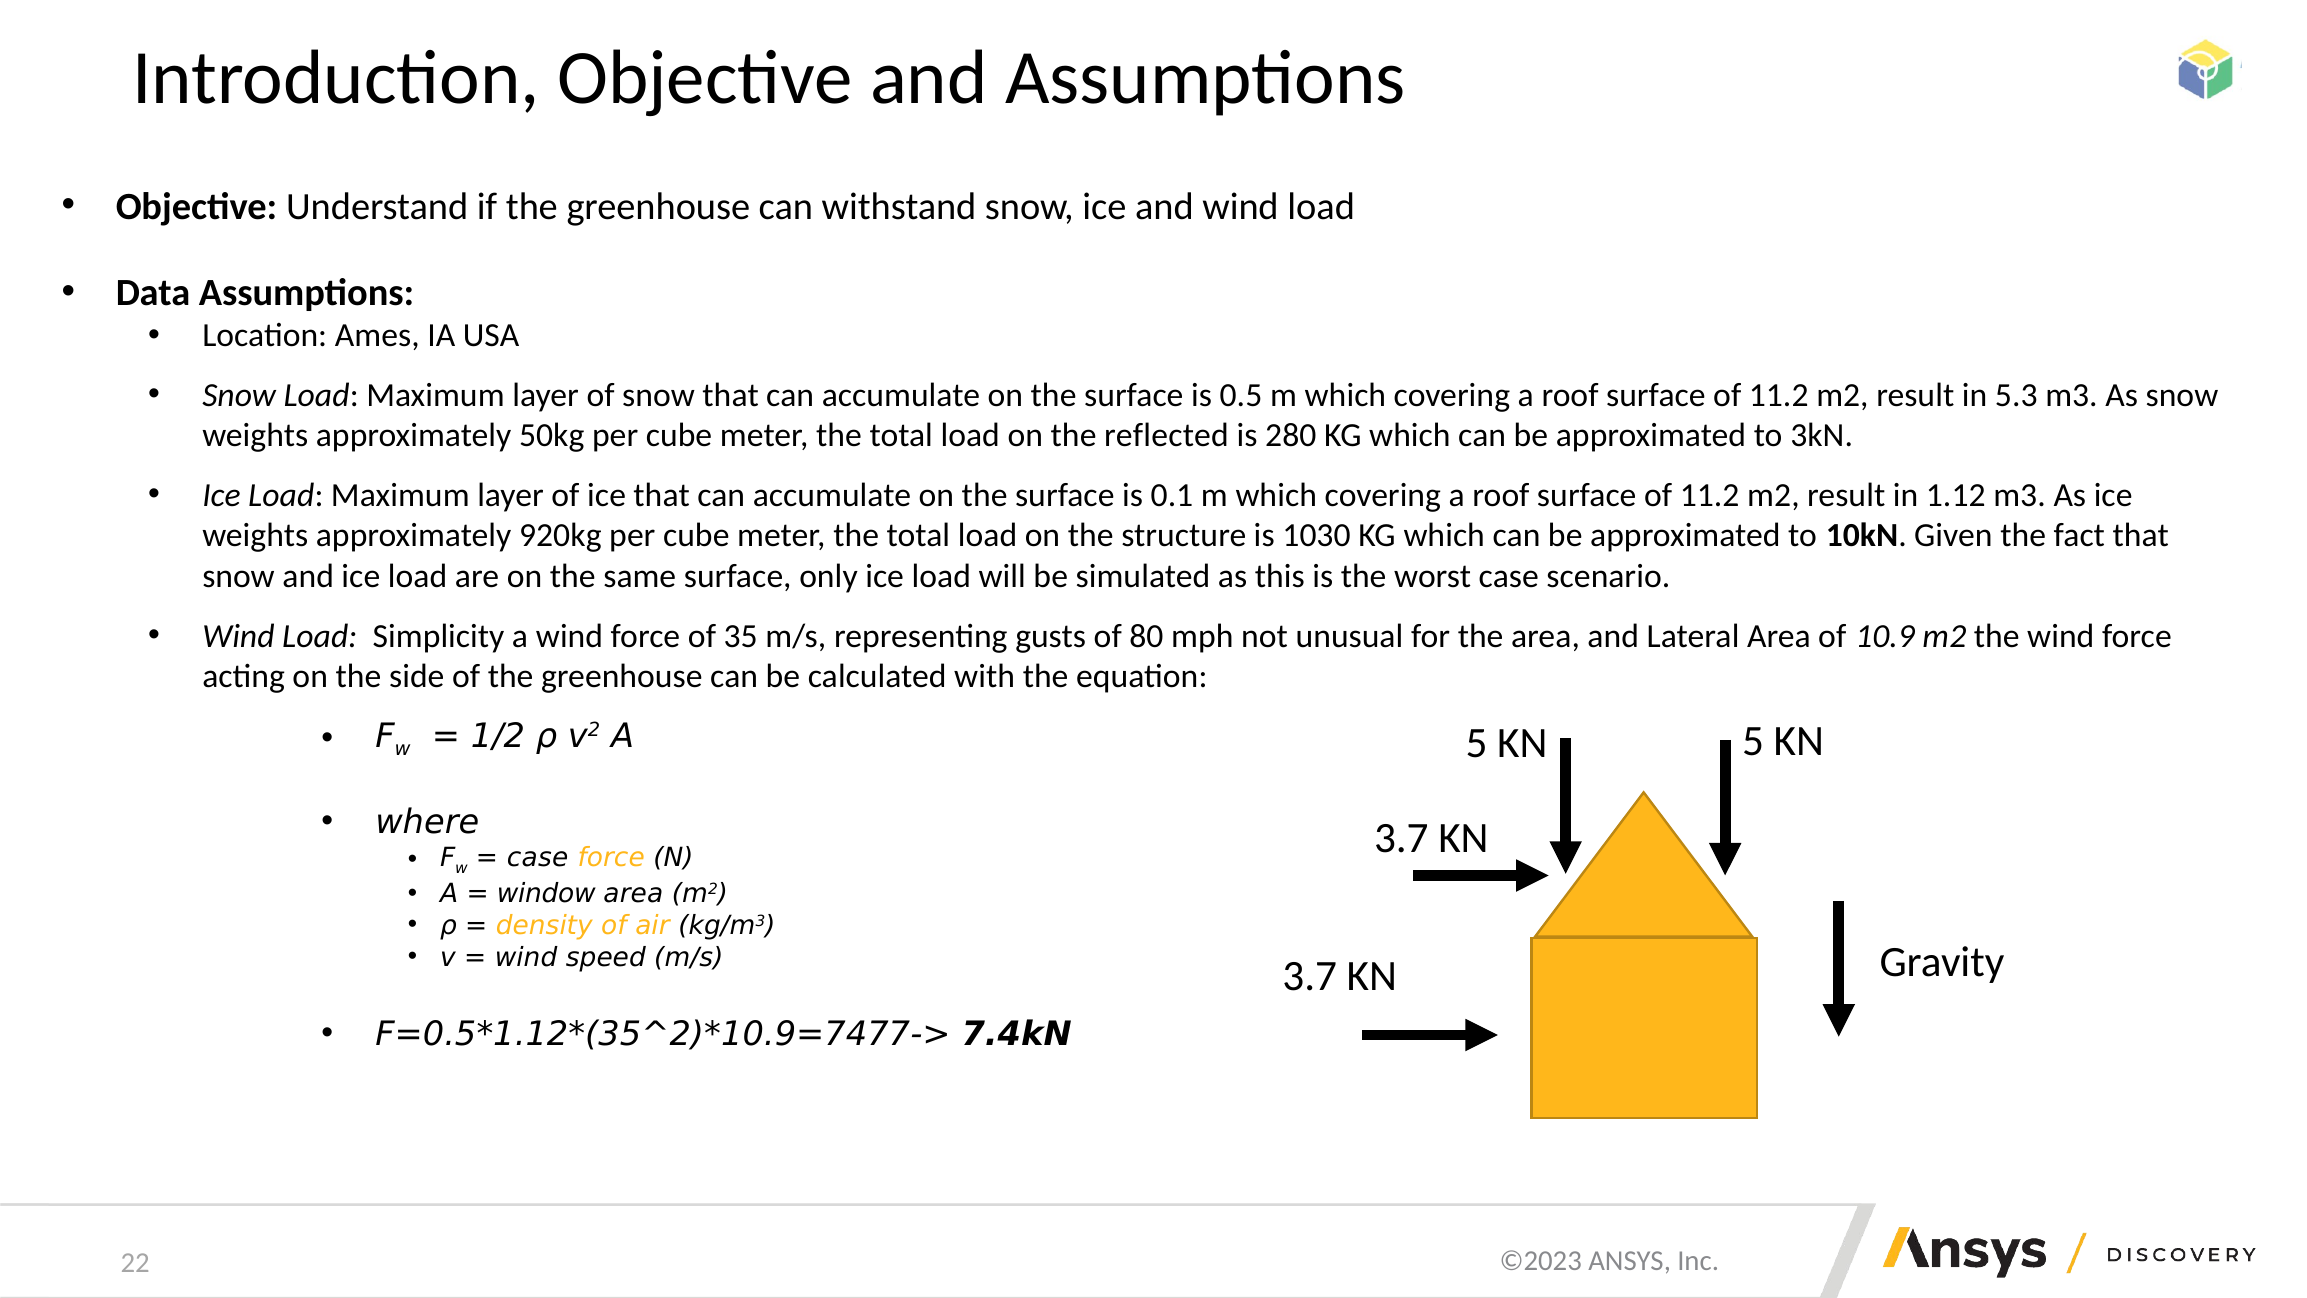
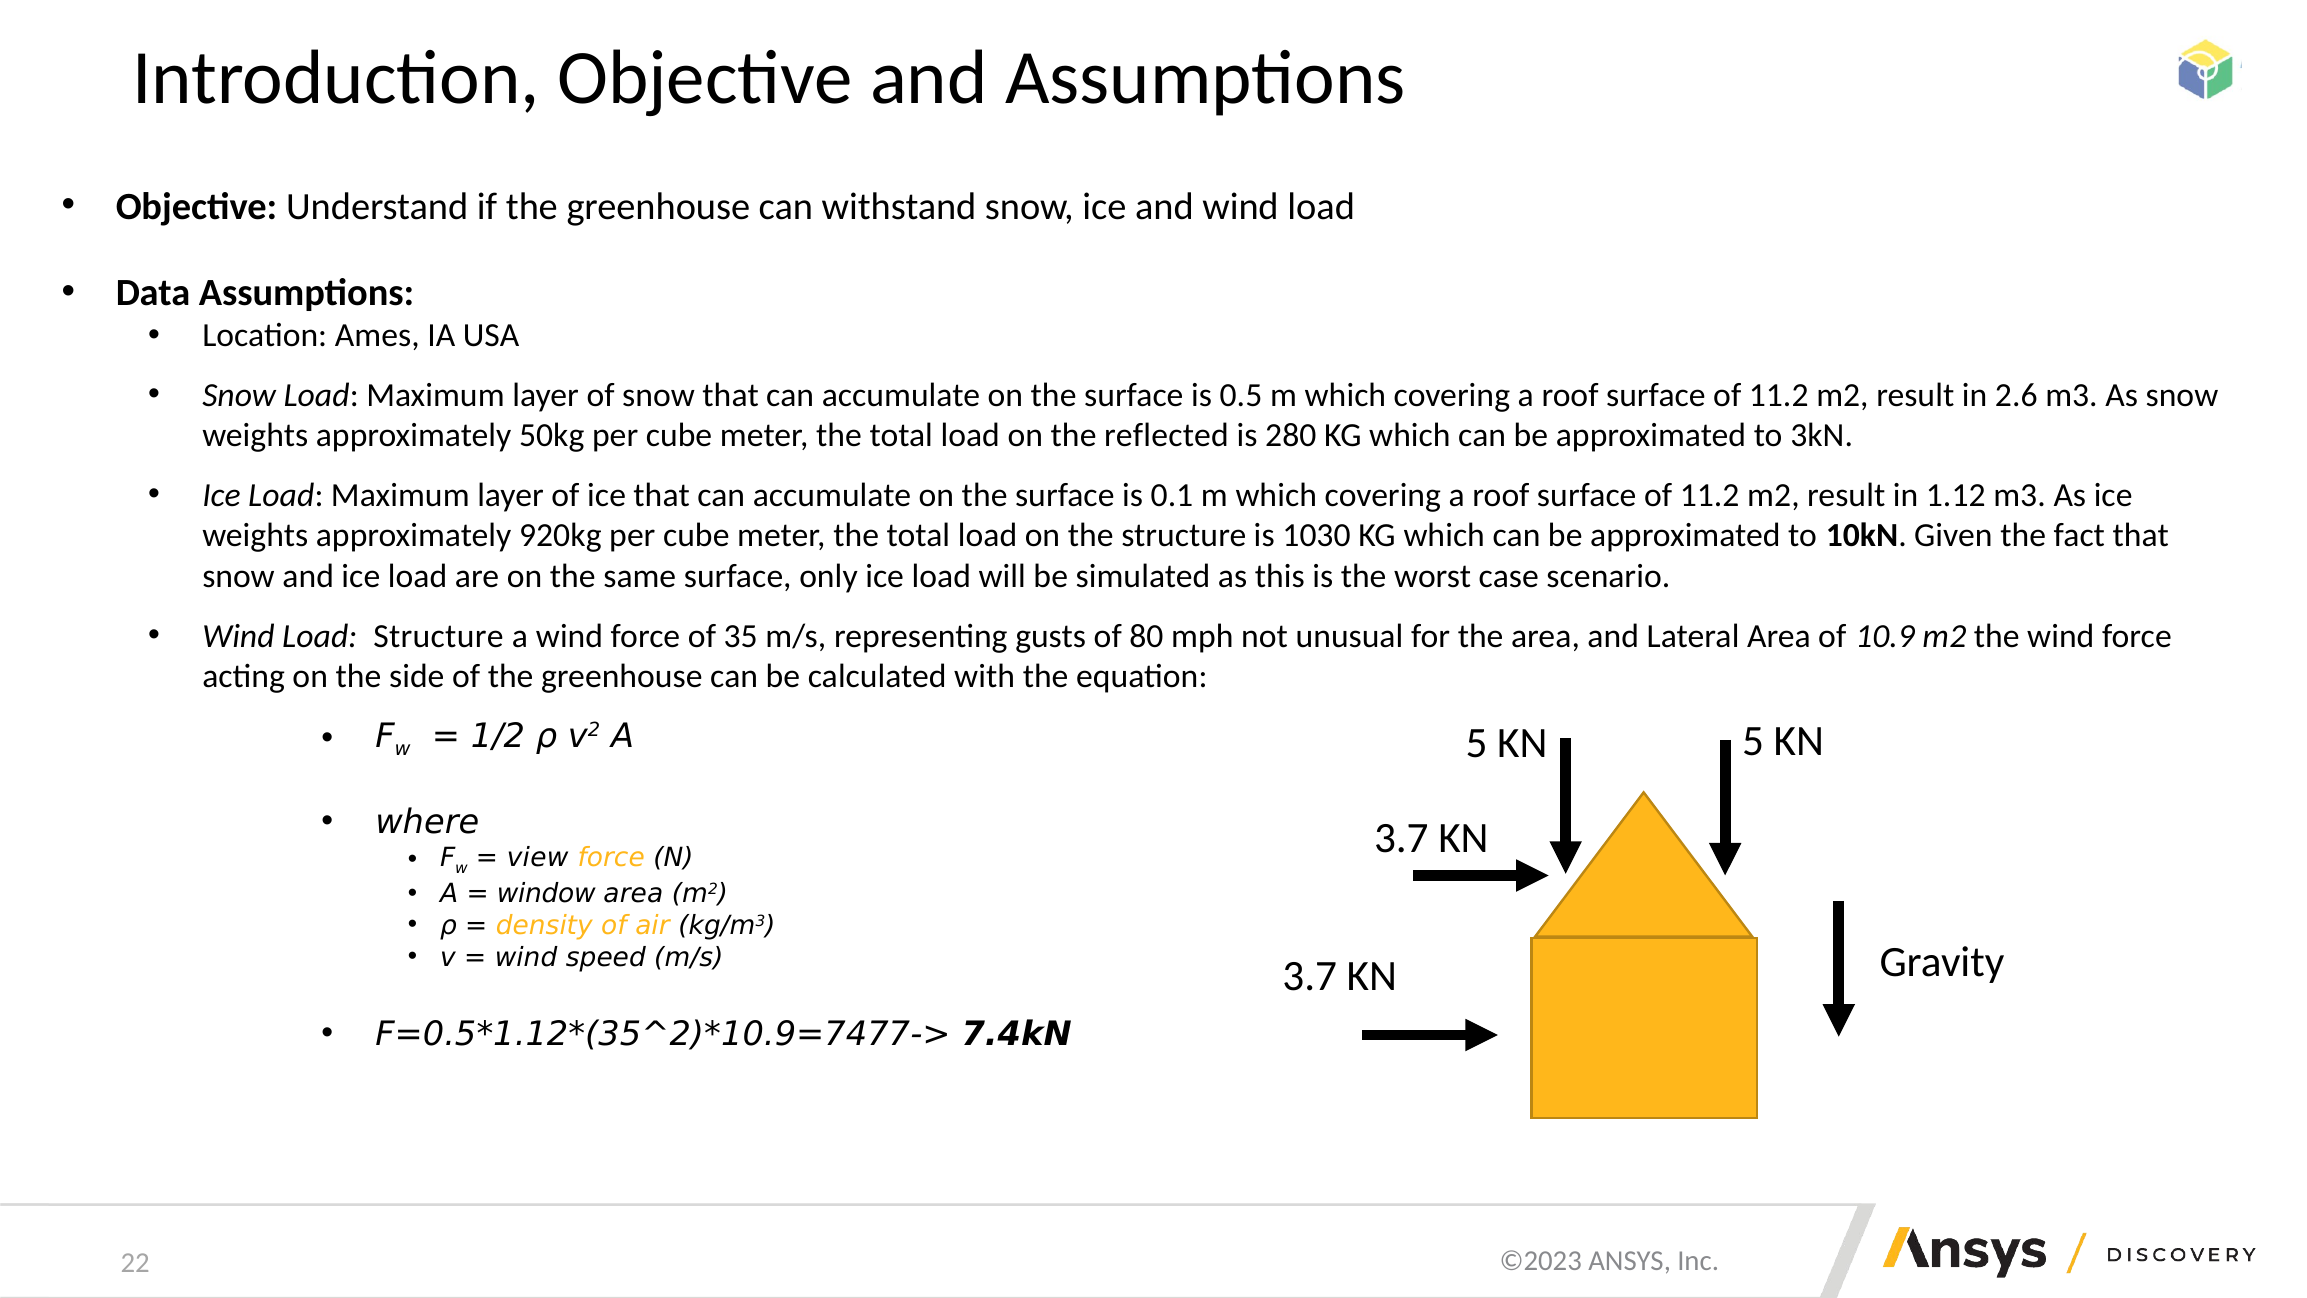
5.3: 5.3 -> 2.6
Load Simplicity: Simplicity -> Structure
case at (538, 858): case -> view
